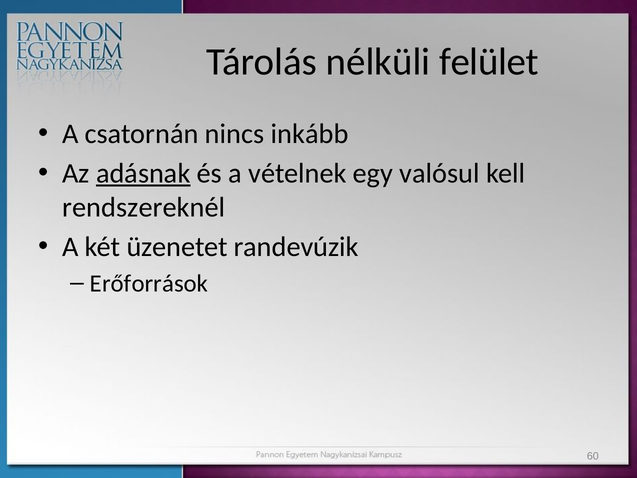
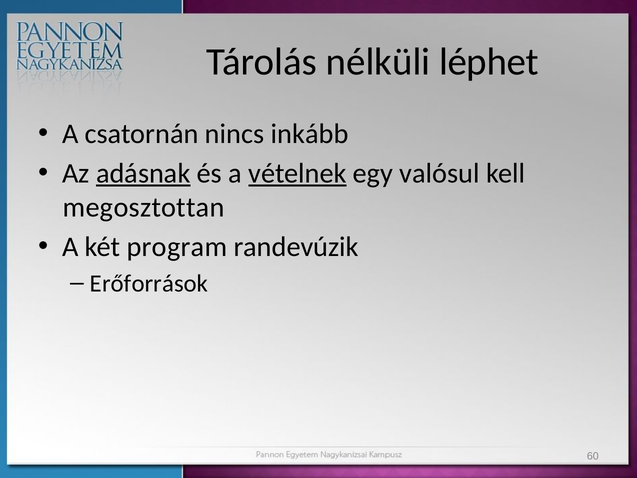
felület: felület -> léphet
vételnek underline: none -> present
rendszereknél: rendszereknél -> megosztottan
üzenetet: üzenetet -> program
